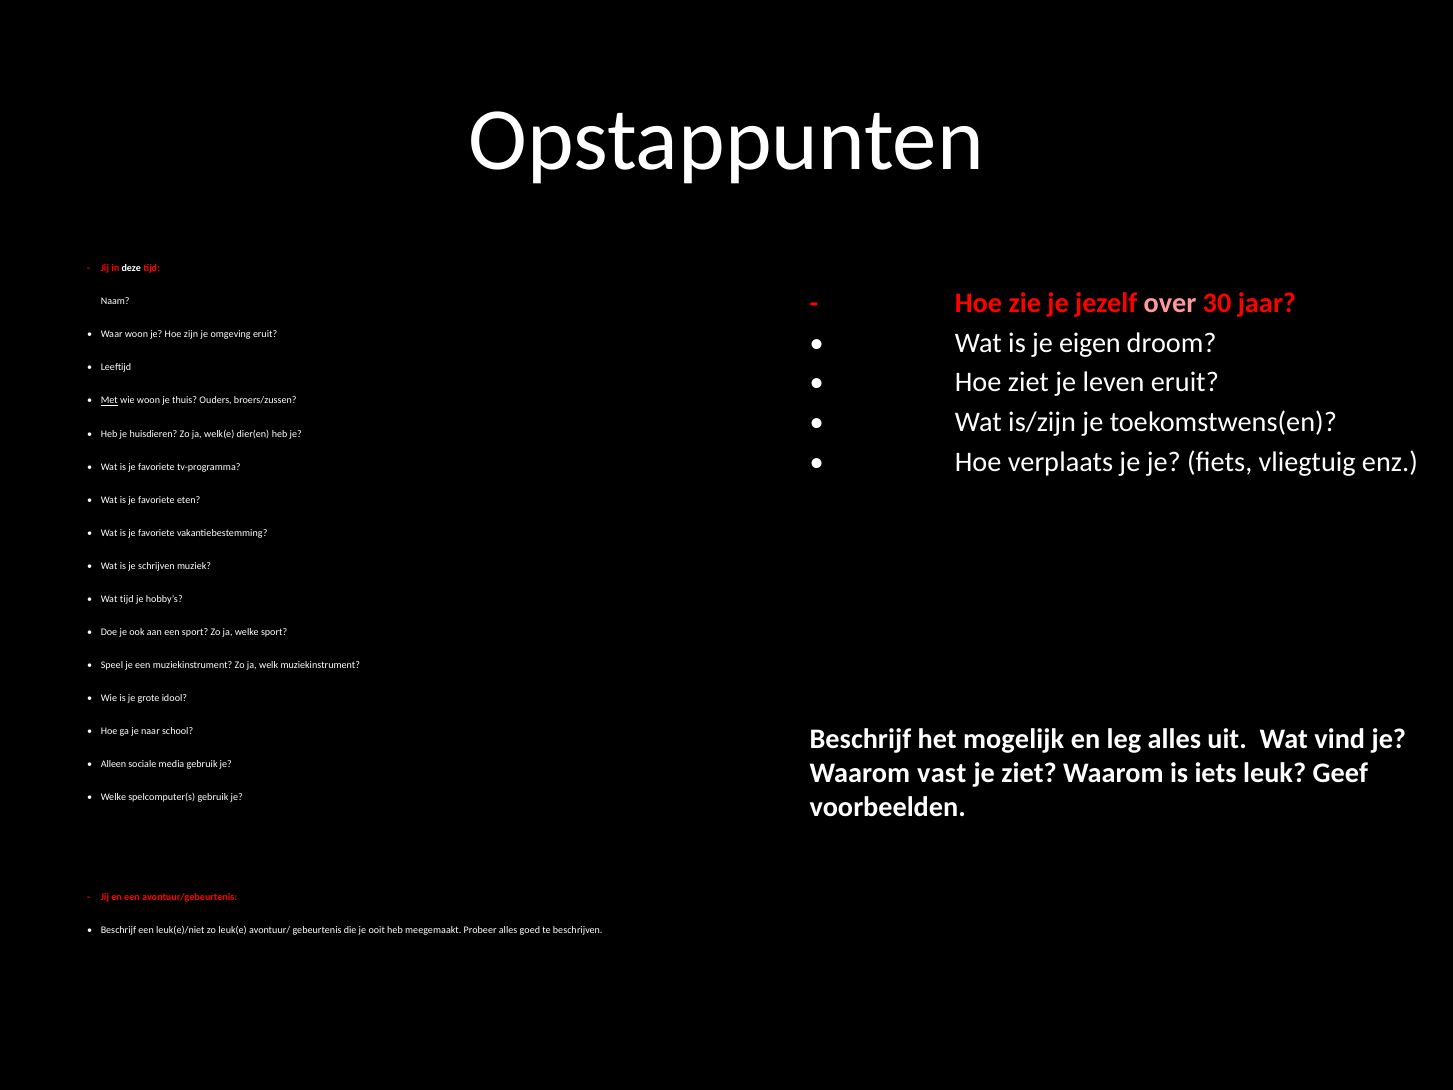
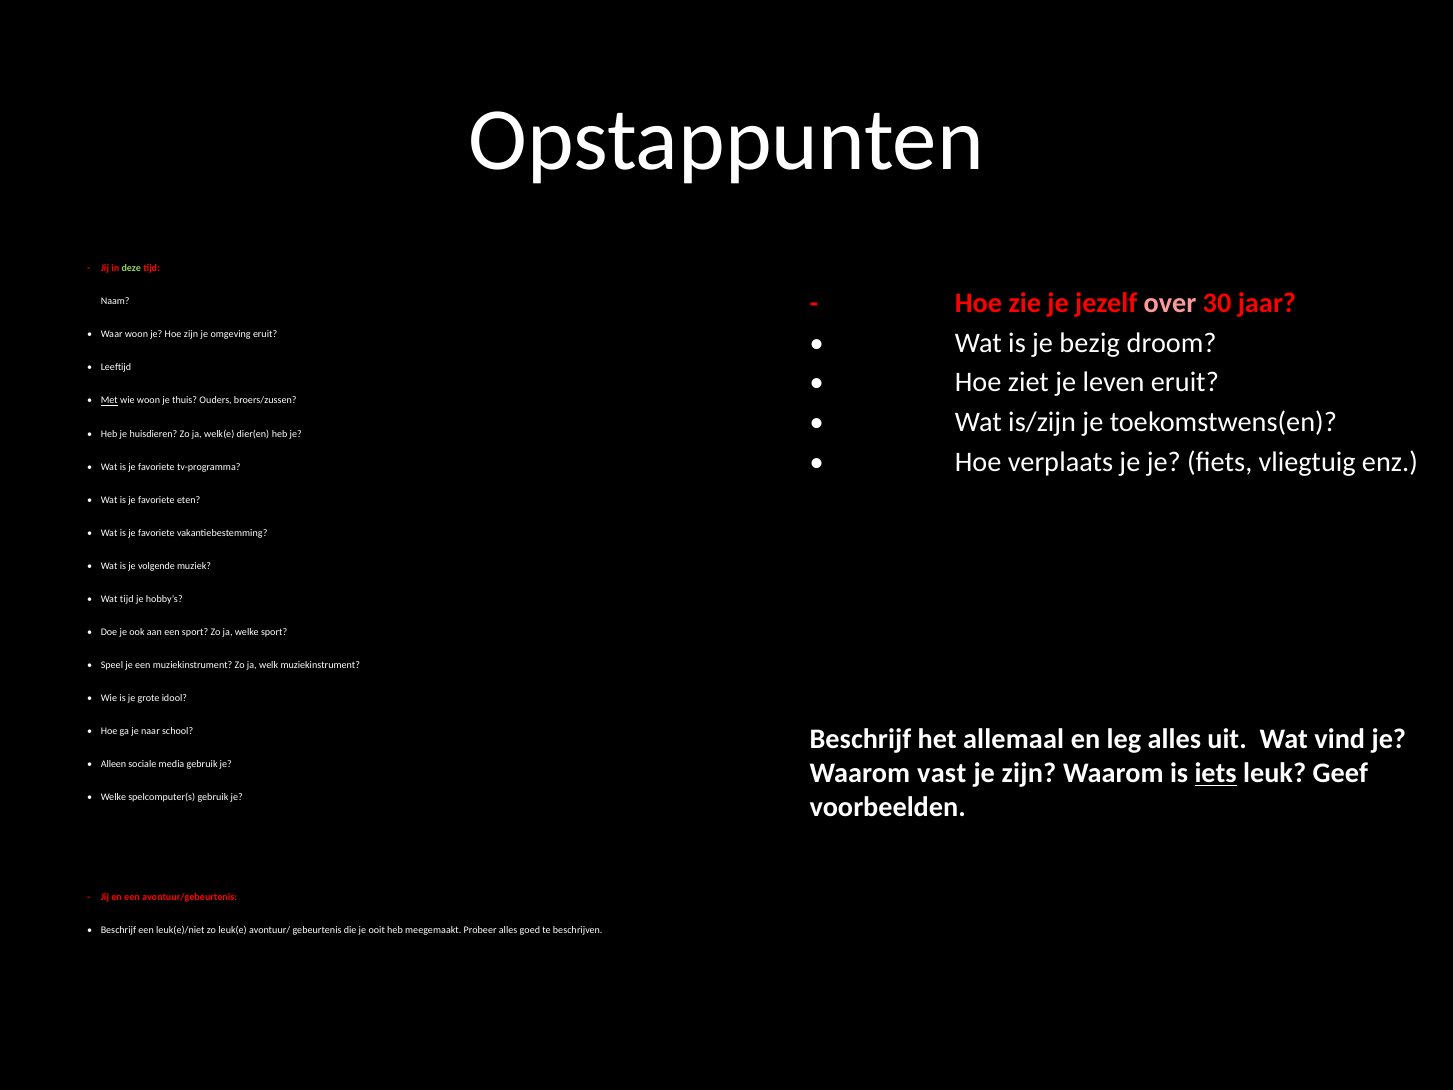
deze colour: white -> light green
eigen: eigen -> bezig
schrijven: schrijven -> volgende
mogelijk: mogelijk -> allemaal
je ziet: ziet -> zijn
iets underline: none -> present
